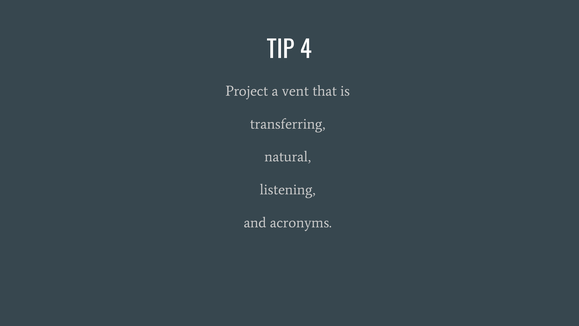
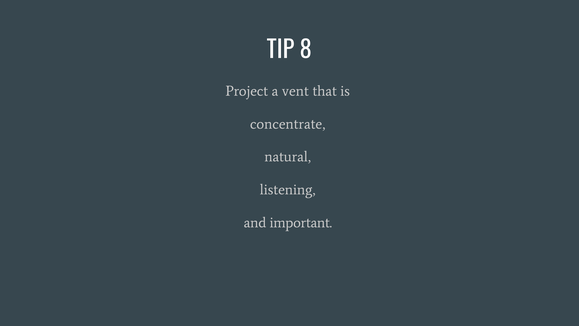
4: 4 -> 8
transferring: transferring -> concentrate
acronyms: acronyms -> important
